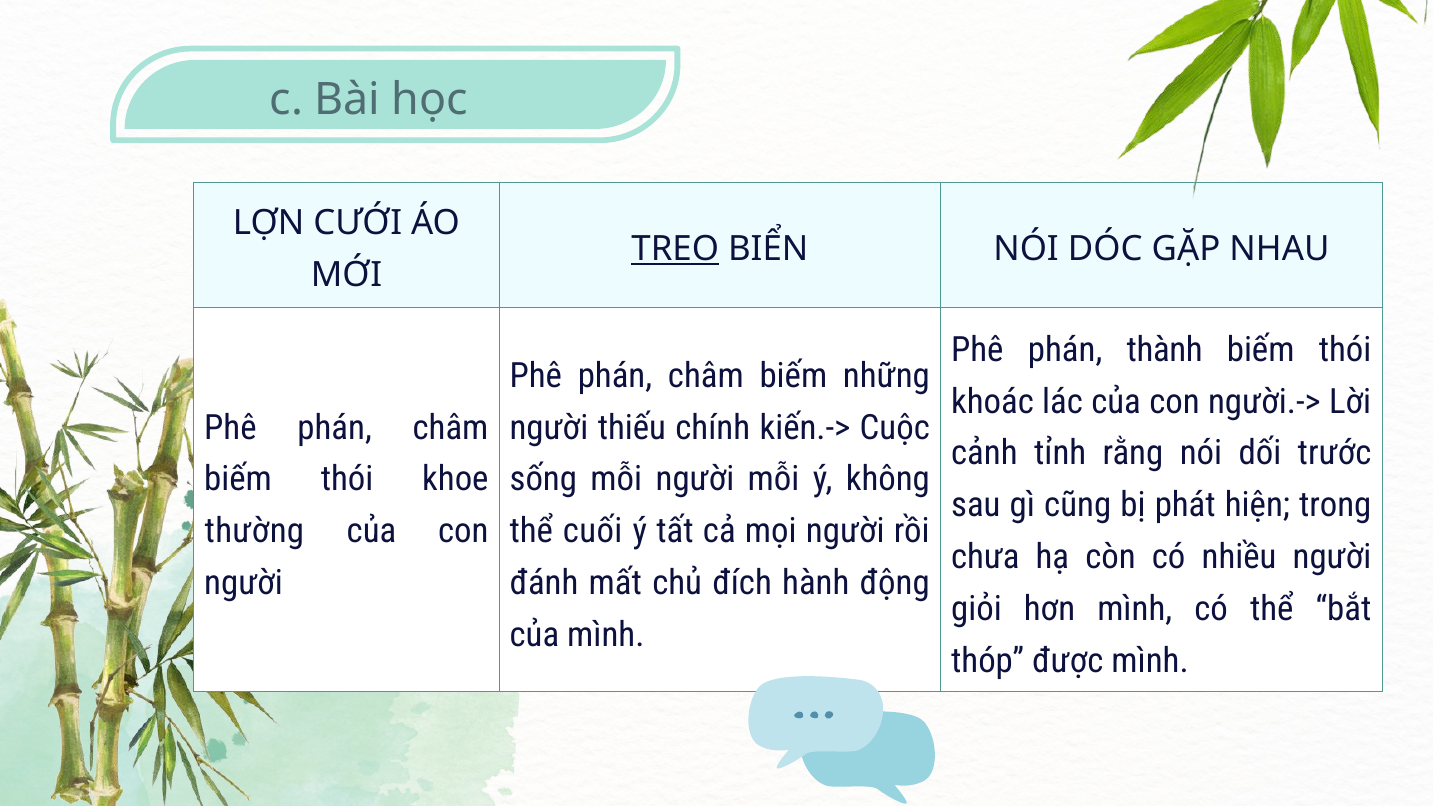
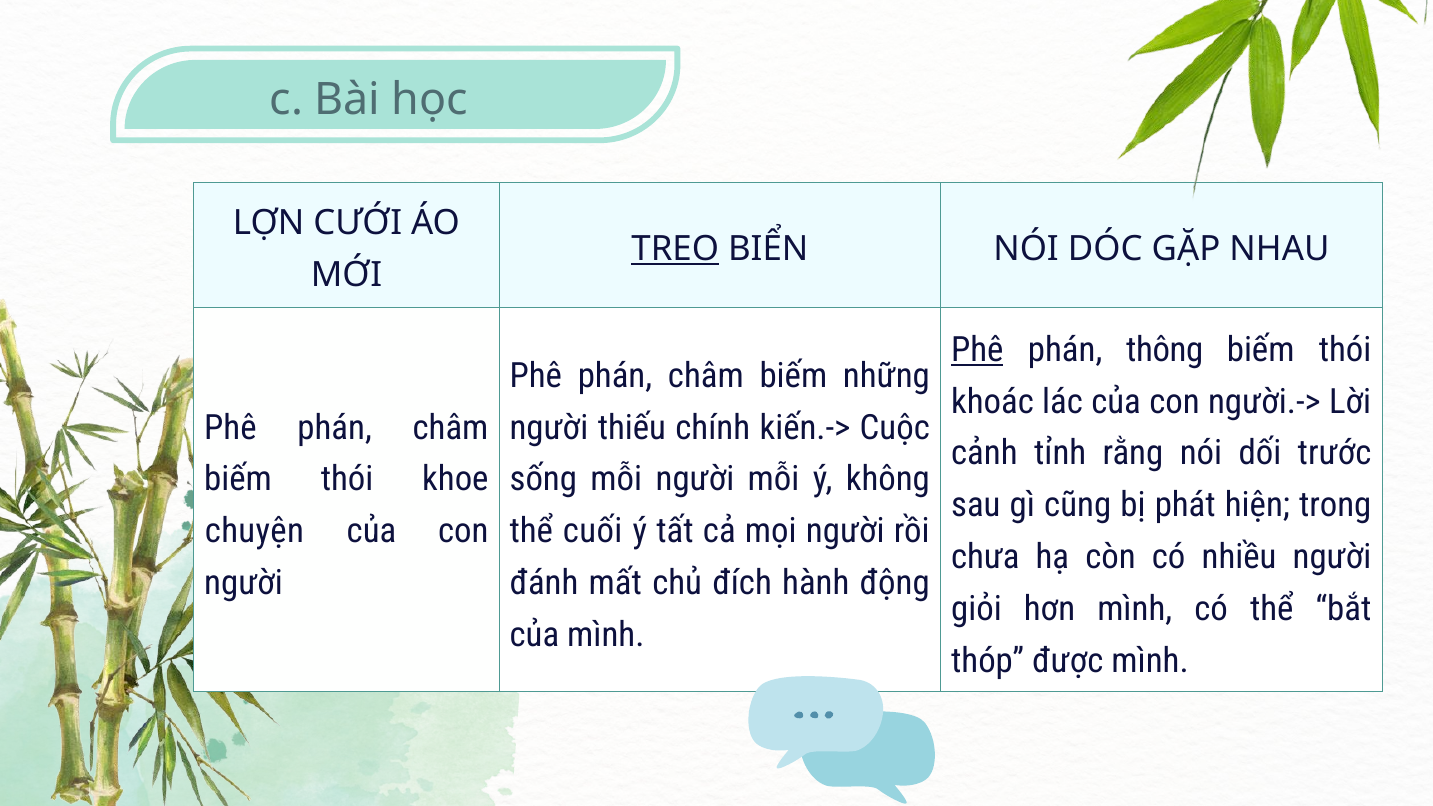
Phê at (977, 350) underline: none -> present
thành: thành -> thông
thường: thường -> chuyện
